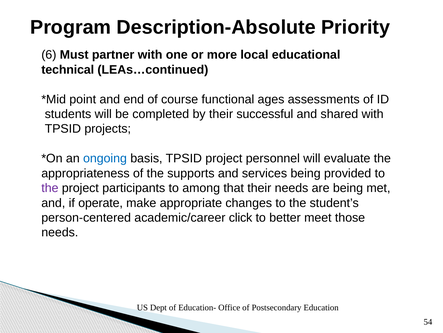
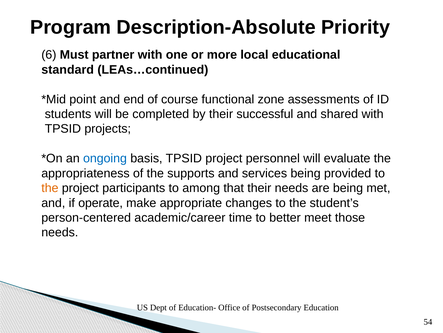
technical: technical -> standard
ages: ages -> zone
the at (50, 188) colour: purple -> orange
click: click -> time
